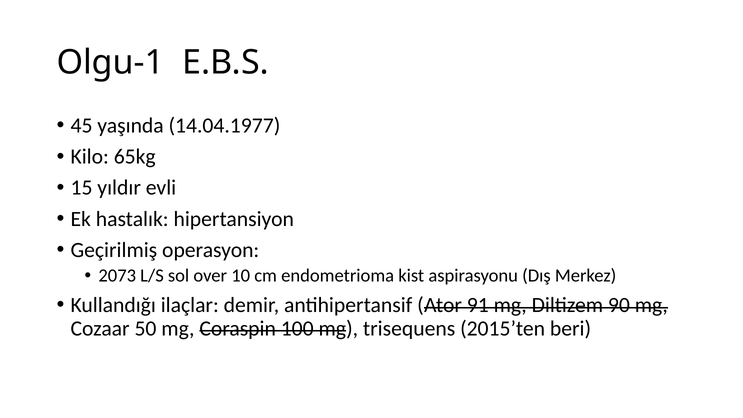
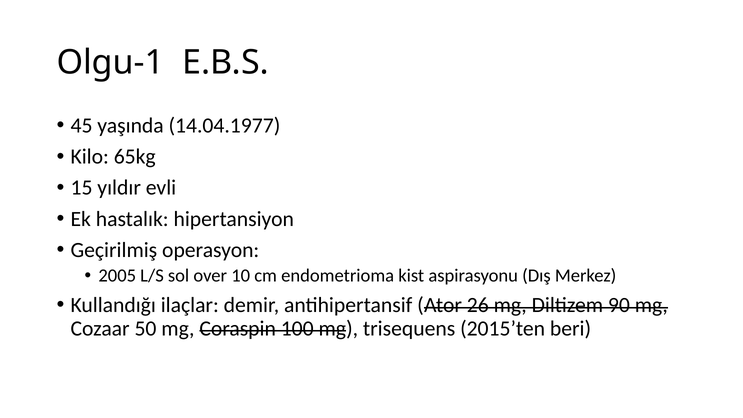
2073: 2073 -> 2005
91: 91 -> 26
